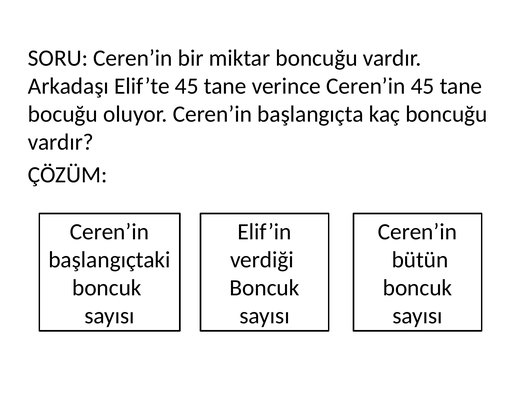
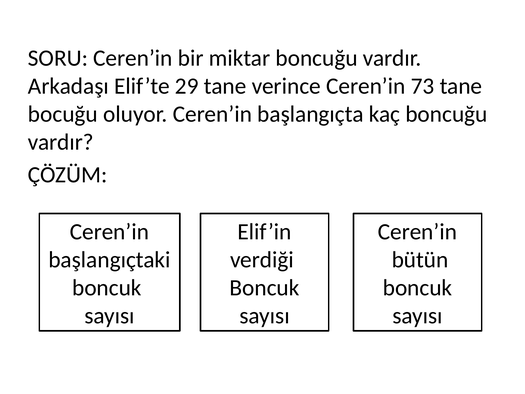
Elif’te 45: 45 -> 29
Ceren’in 45: 45 -> 73
